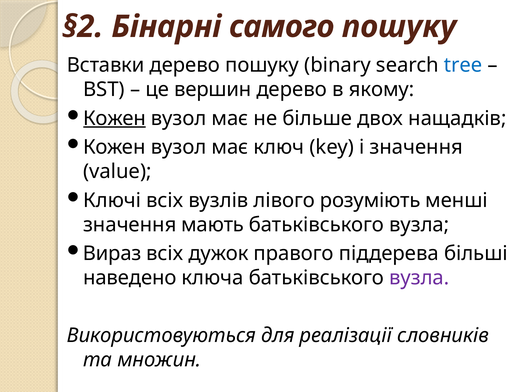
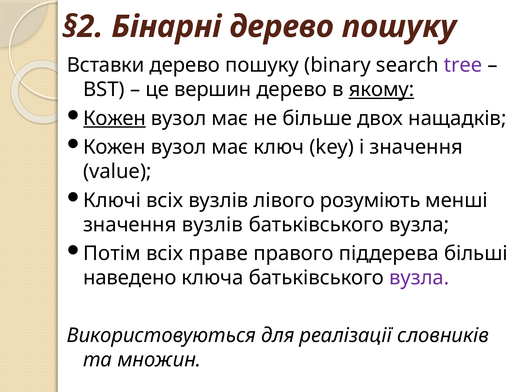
Бінарні самого: самого -> дерево
tree colour: blue -> purple
якому underline: none -> present
значення мають: мають -> вузлів
Вираз: Вираз -> Потім
дужок: дужок -> праве
